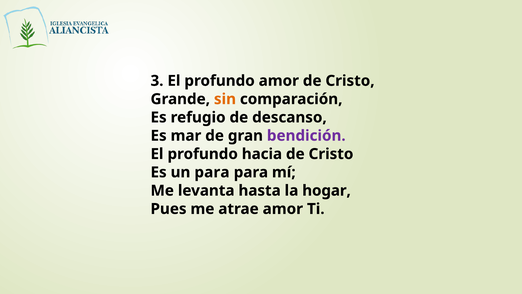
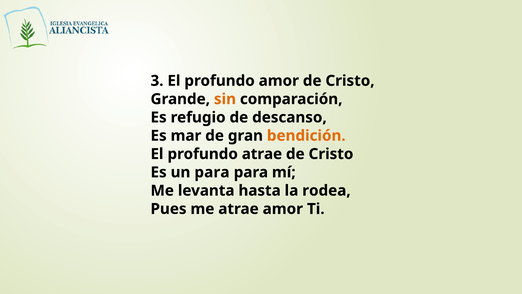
bendición colour: purple -> orange
profundo hacia: hacia -> atrae
hogar: hogar -> rodea
